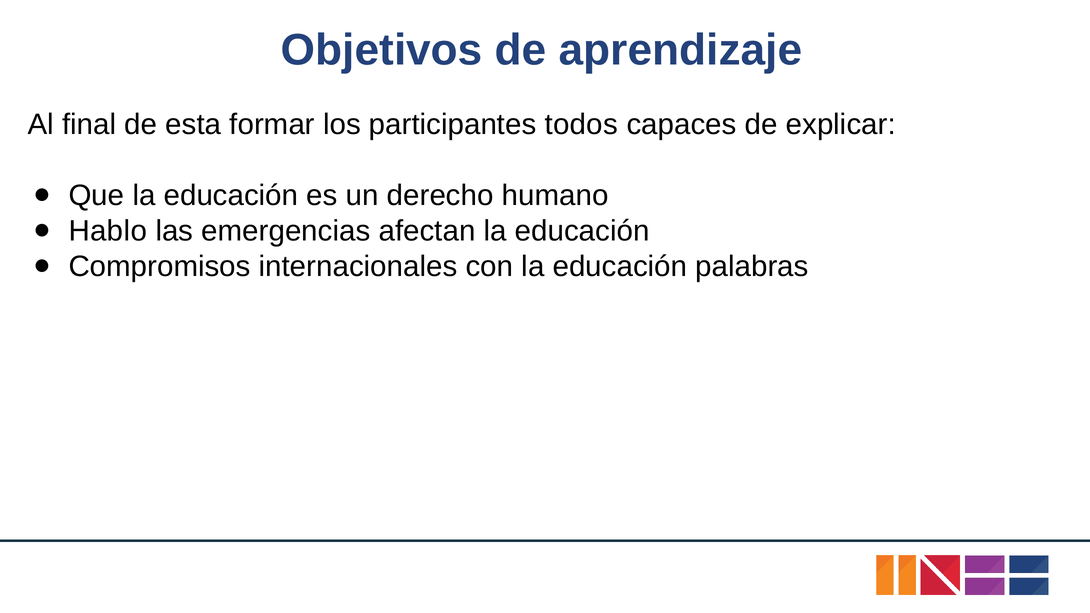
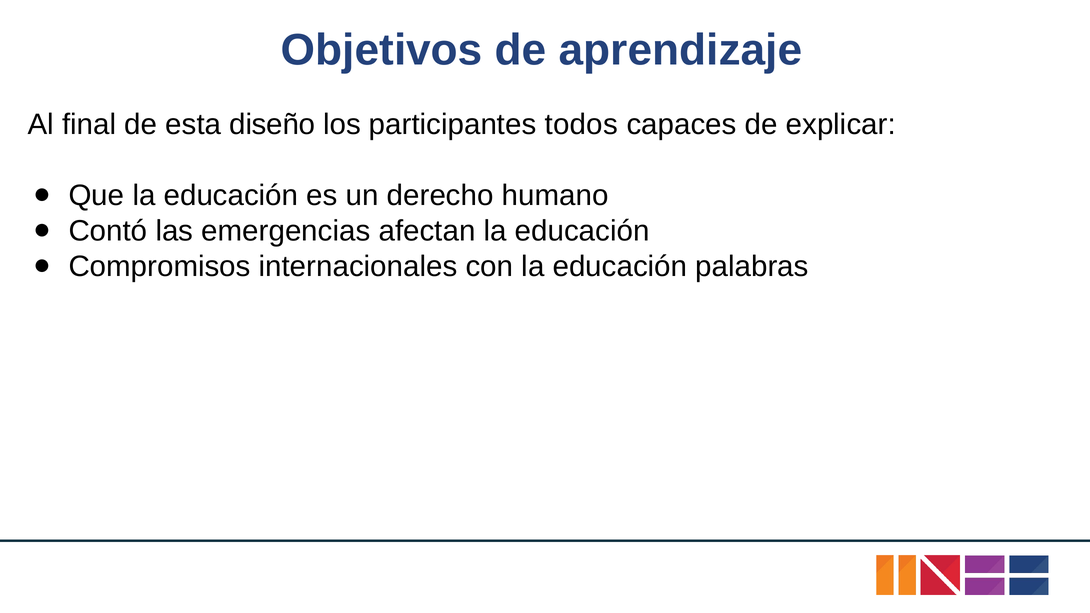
formar: formar -> diseño
Hablo: Hablo -> Contó
